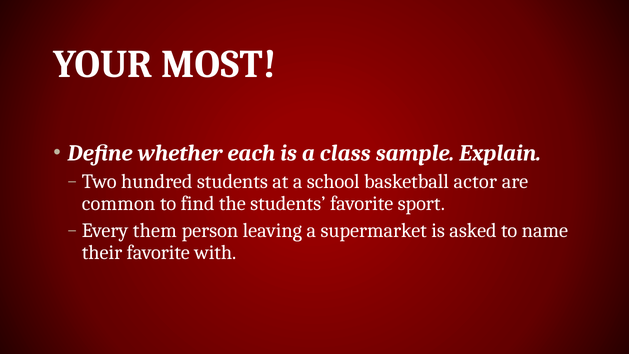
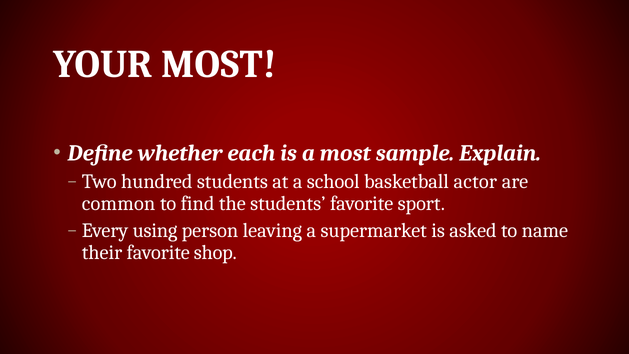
a class: class -> most
them: them -> using
with: with -> shop
